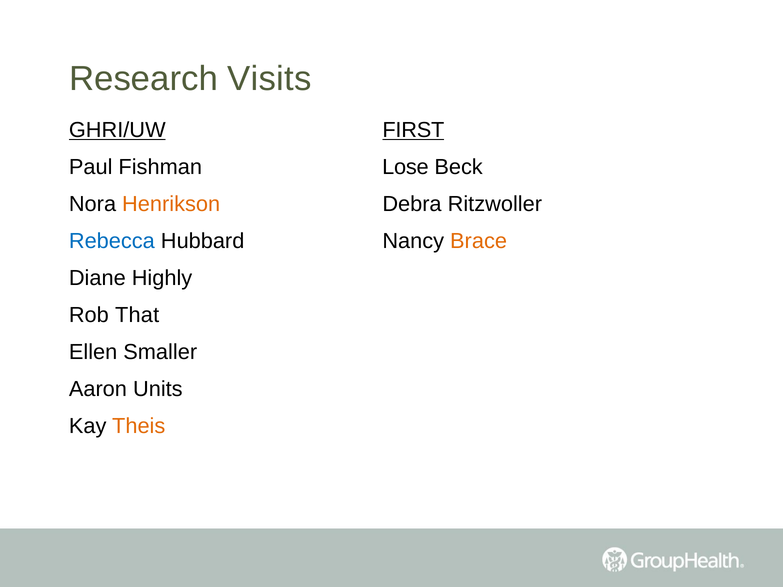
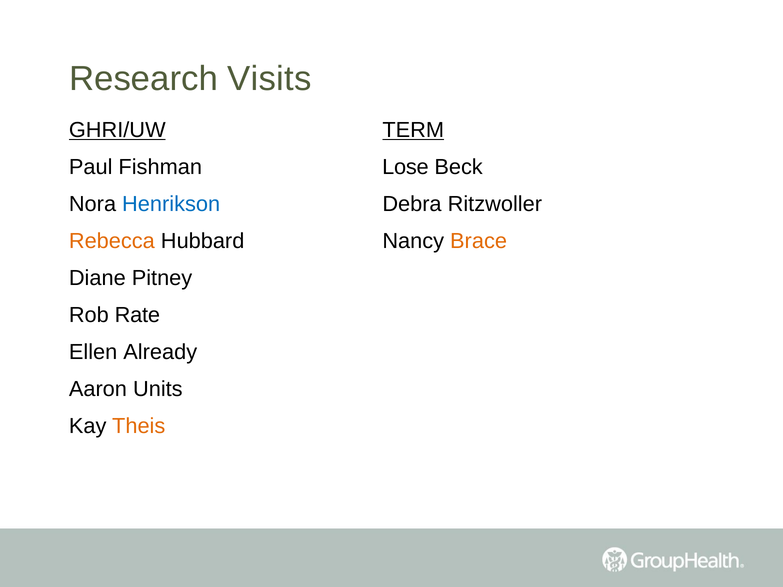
FIRST: FIRST -> TERM
Henrikson colour: orange -> blue
Rebecca colour: blue -> orange
Highly: Highly -> Pitney
That: That -> Rate
Smaller: Smaller -> Already
